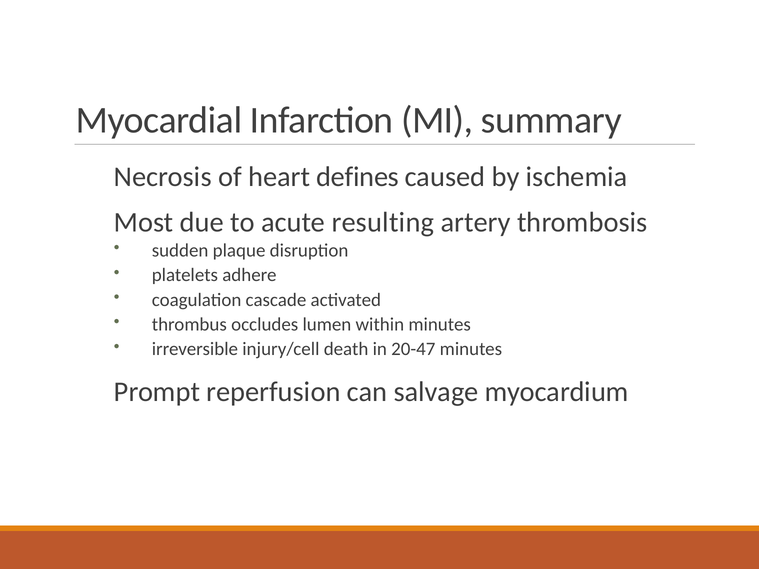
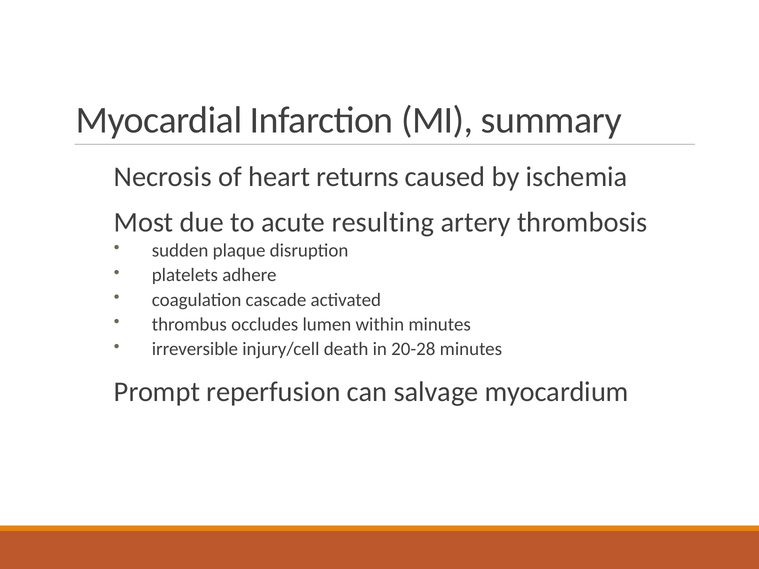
defines: defines -> returns
20-47: 20-47 -> 20-28
